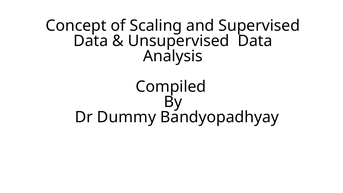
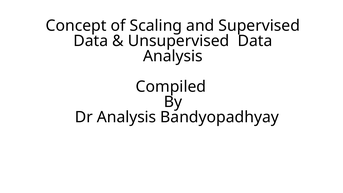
Dr Dummy: Dummy -> Analysis
